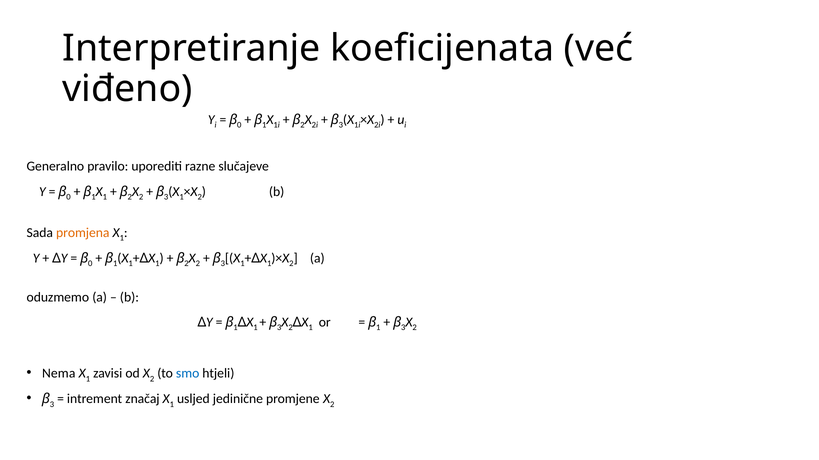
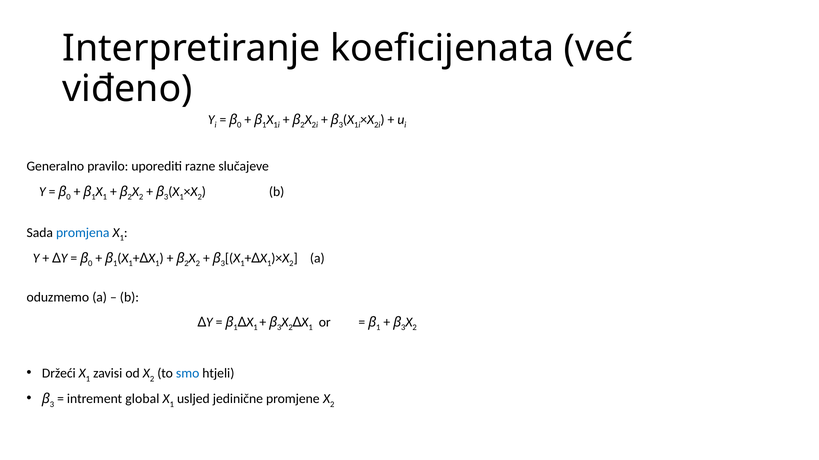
promjena colour: orange -> blue
Nema: Nema -> Držeći
značaj: značaj -> global
